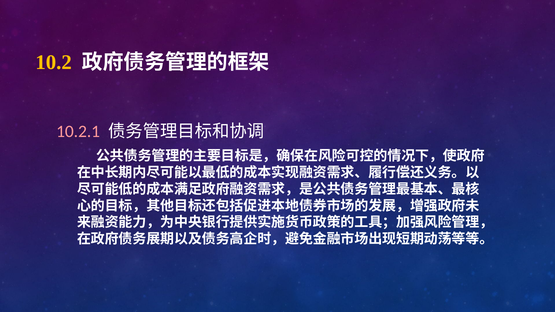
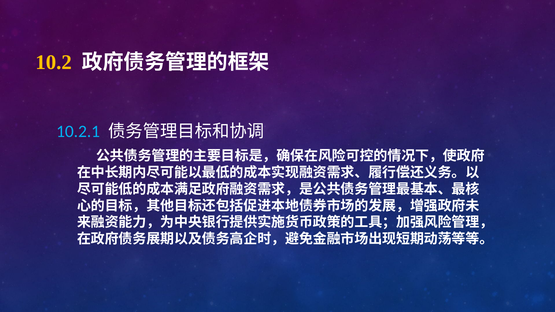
10.2.1 colour: pink -> light blue
